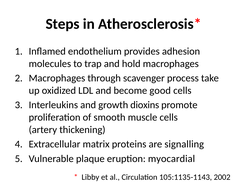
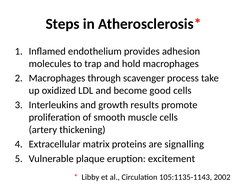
dioxins: dioxins -> results
myocardial: myocardial -> excitement
